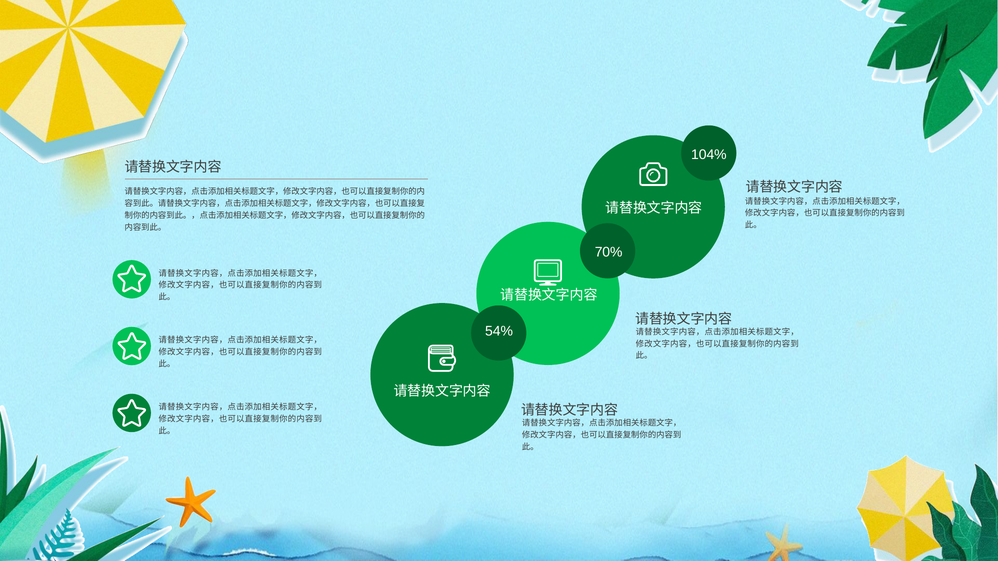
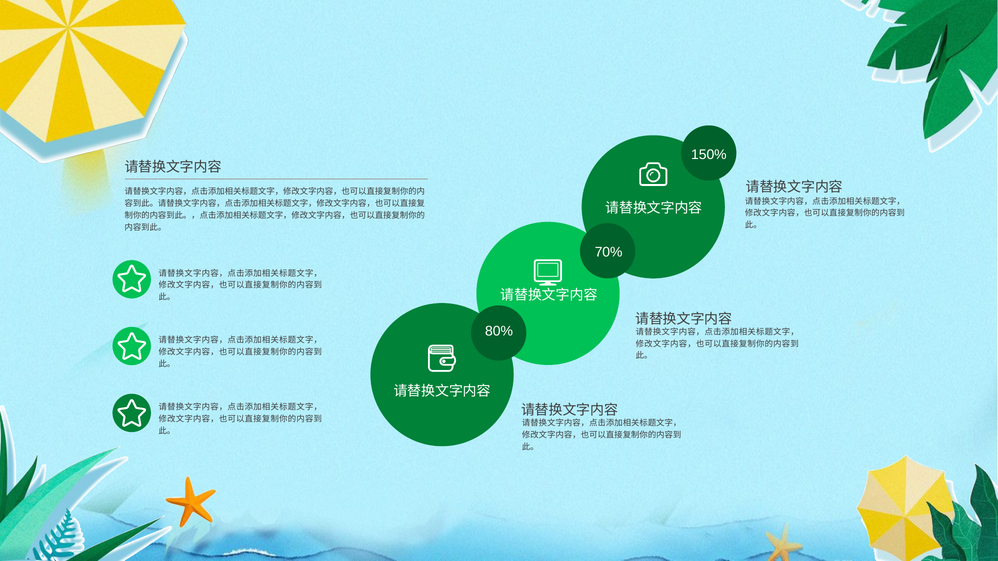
104%: 104% -> 150%
54%: 54% -> 80%
